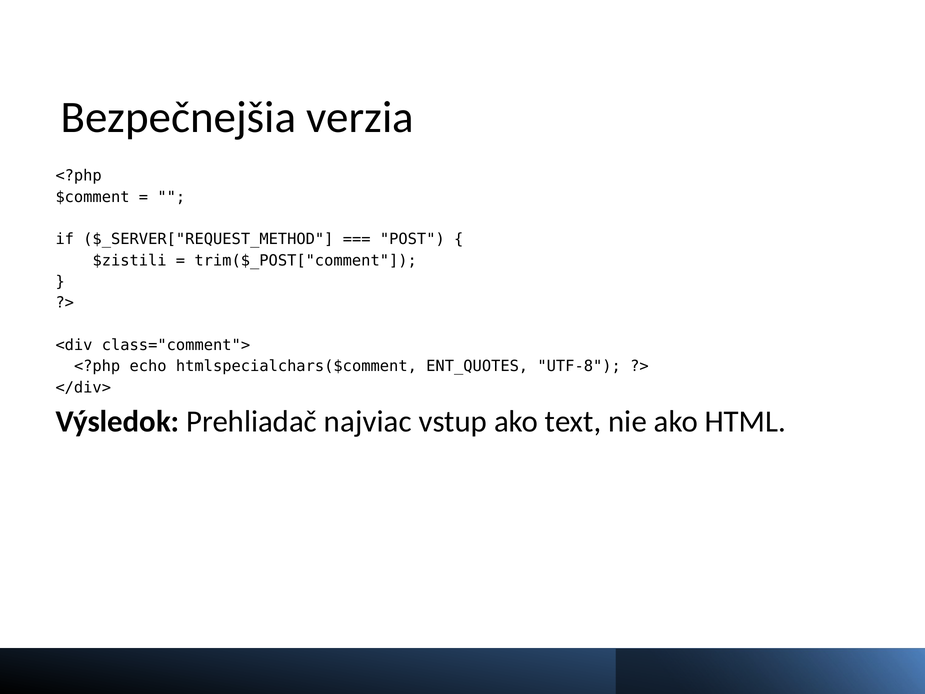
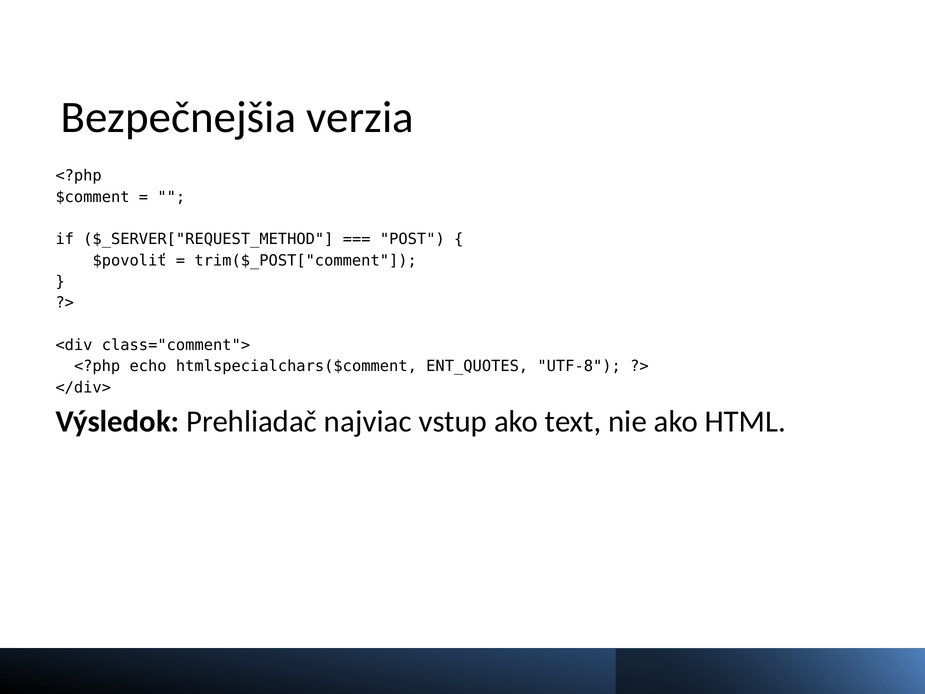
$zistili: $zistili -> $povoliť
